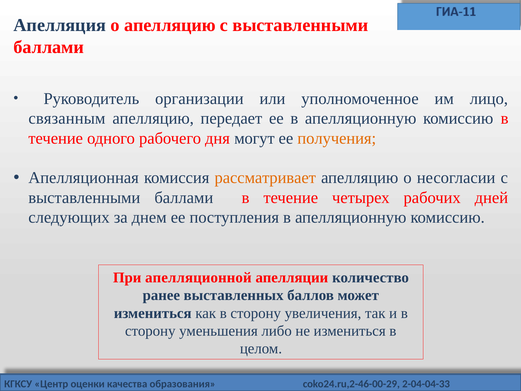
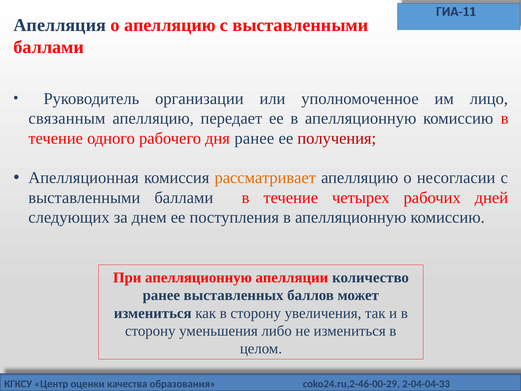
дня могут: могут -> ранее
получения colour: orange -> red
При апелляционной: апелляционной -> апелляционную
